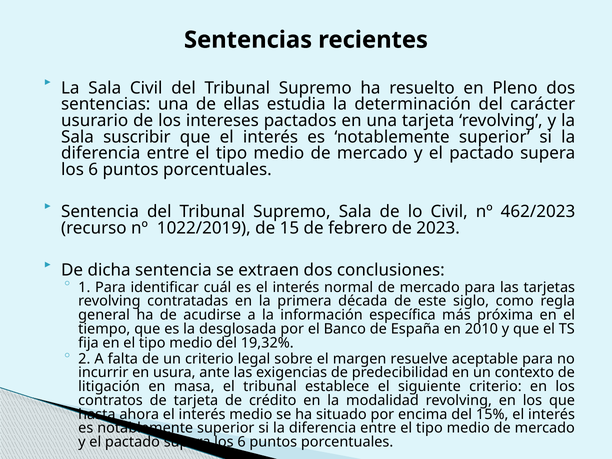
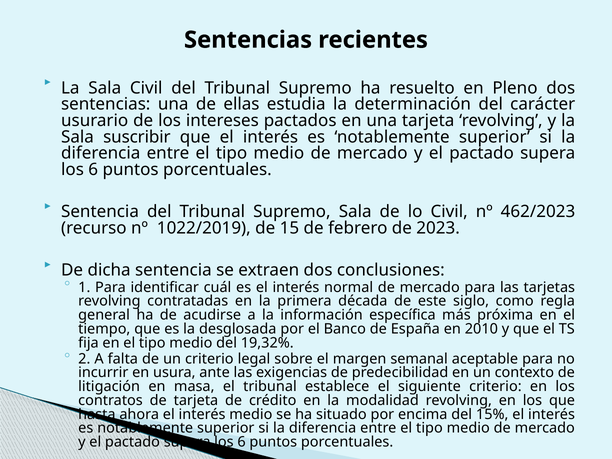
resuelve: resuelve -> semanal
